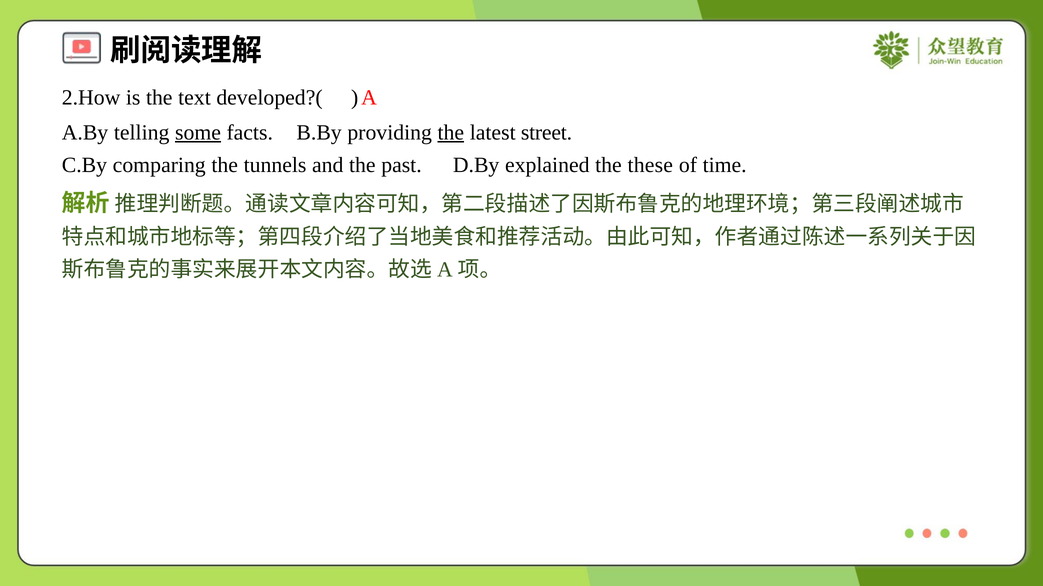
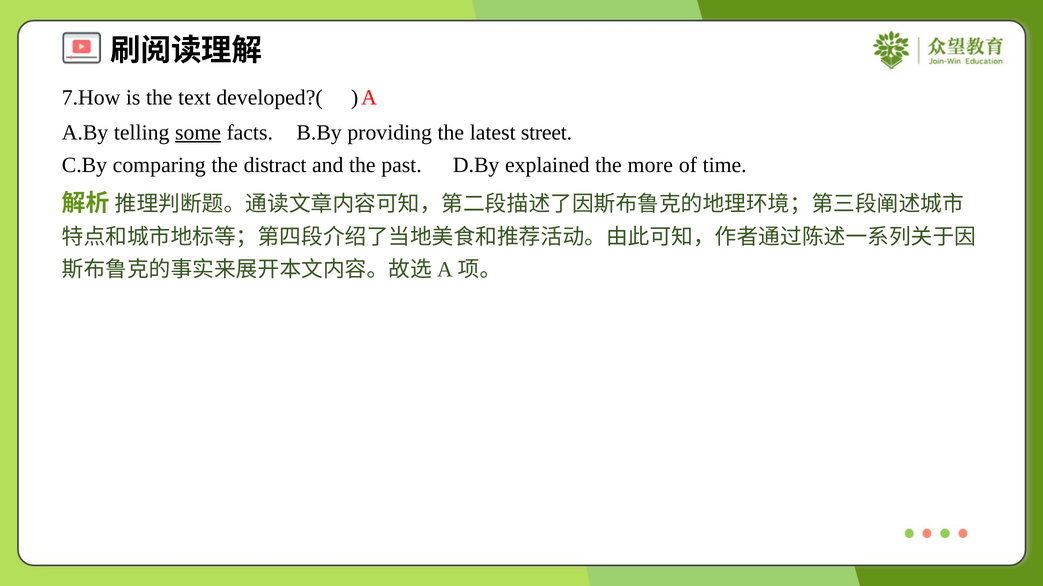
2.How: 2.How -> 7.How
the at (451, 133) underline: present -> none
tunnels: tunnels -> distract
these: these -> more
